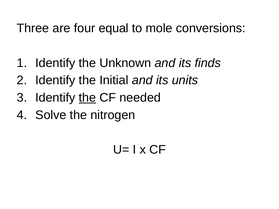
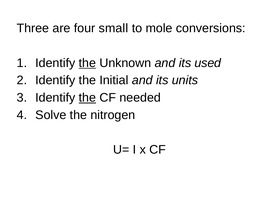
equal: equal -> small
the at (87, 63) underline: none -> present
finds: finds -> used
